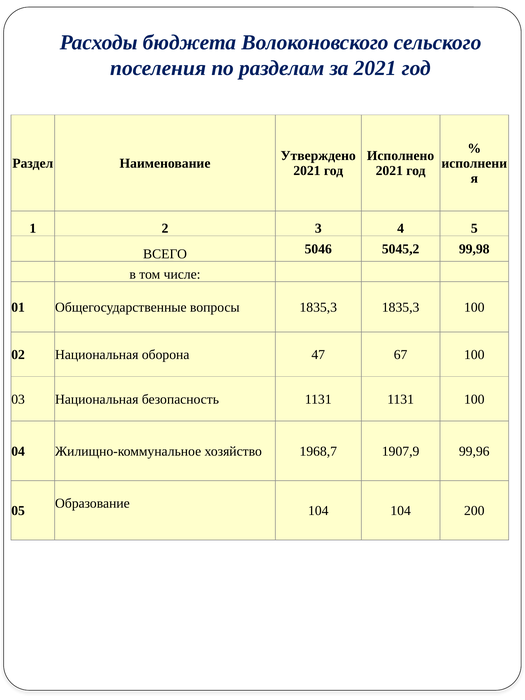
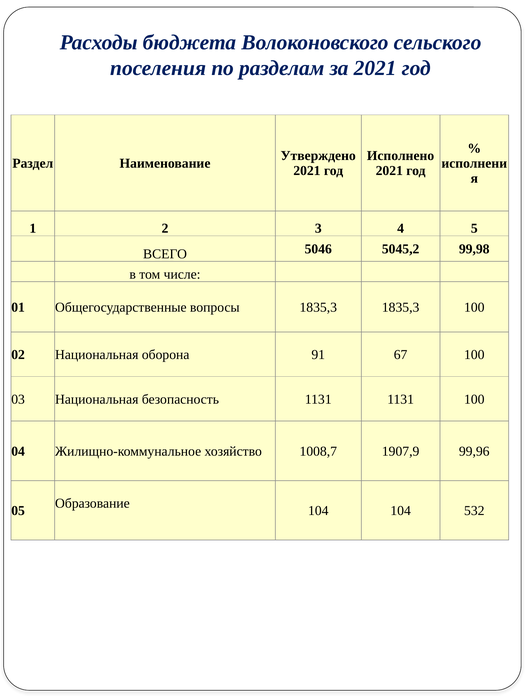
47: 47 -> 91
1968,7: 1968,7 -> 1008,7
200: 200 -> 532
